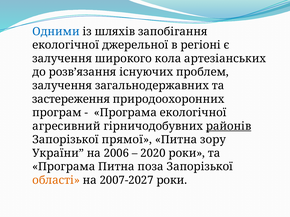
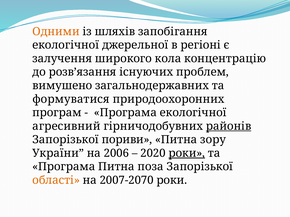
Одними colour: blue -> orange
артезіанських: артезіанських -> концентрацію
залучення at (62, 86): залучення -> вимушено
застереження: застереження -> формуватися
прямої: прямої -> пориви
роки at (187, 153) underline: none -> present
2007-2027: 2007-2027 -> 2007-2070
